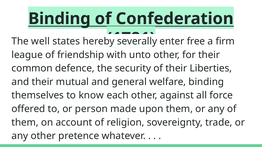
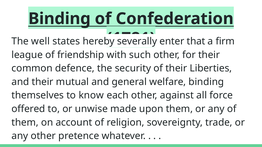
free: free -> that
unto: unto -> such
person: person -> unwise
